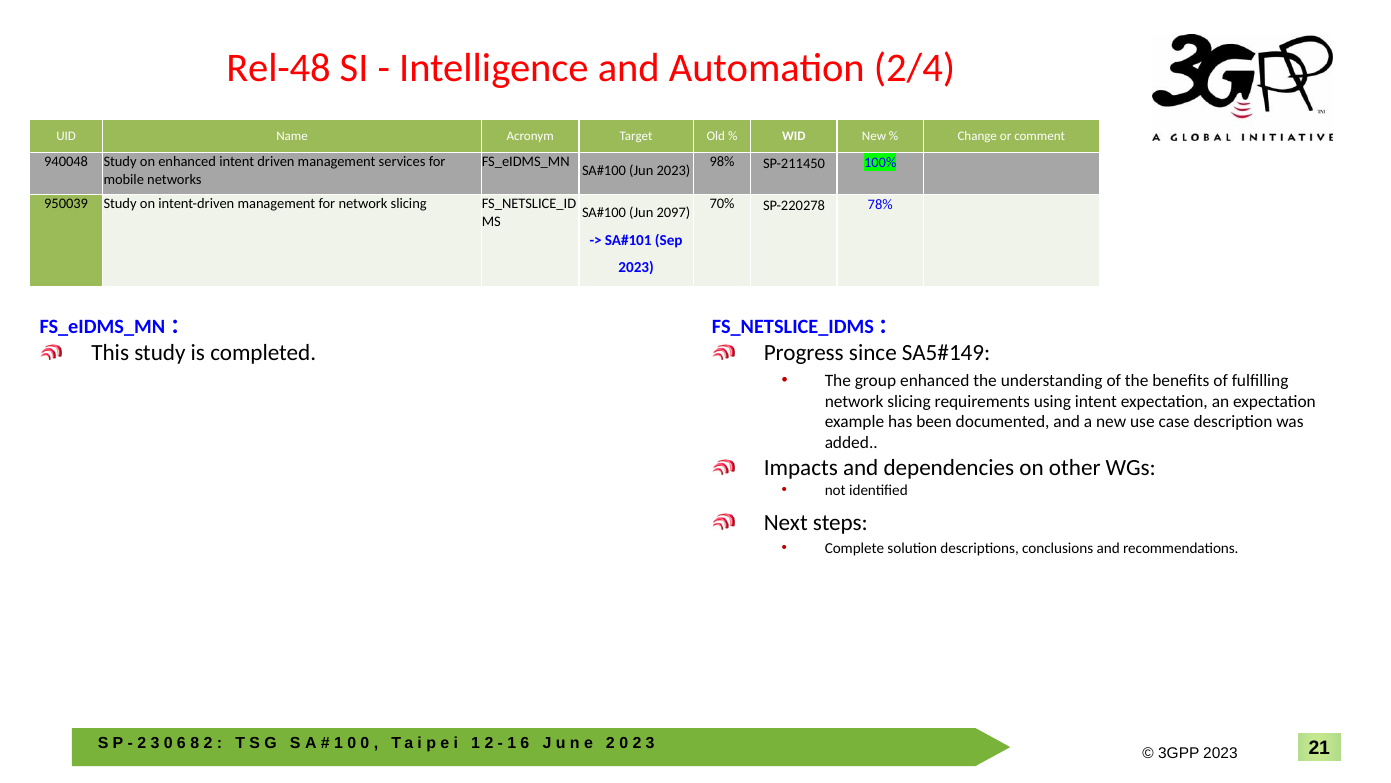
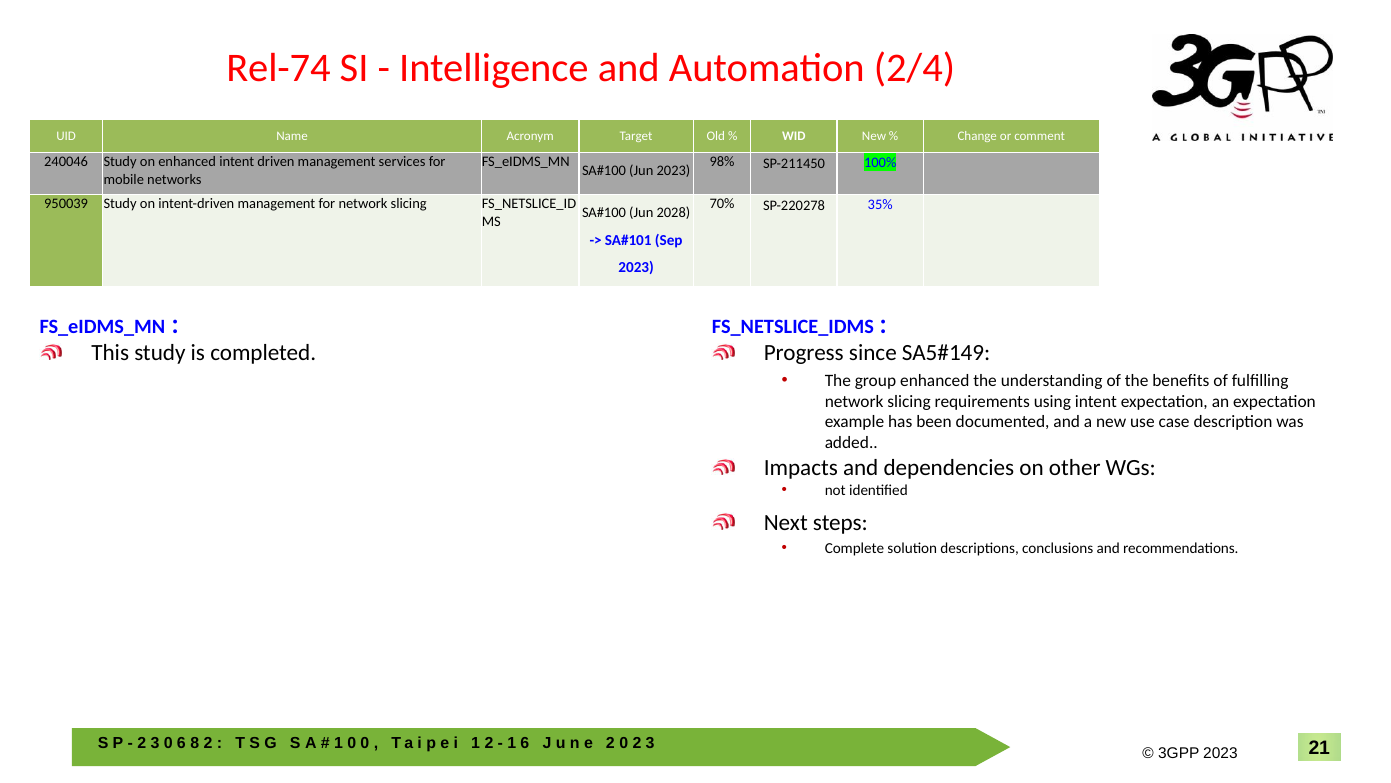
Rel-48: Rel-48 -> Rel-74
940048: 940048 -> 240046
78%: 78% -> 35%
2097: 2097 -> 2028
